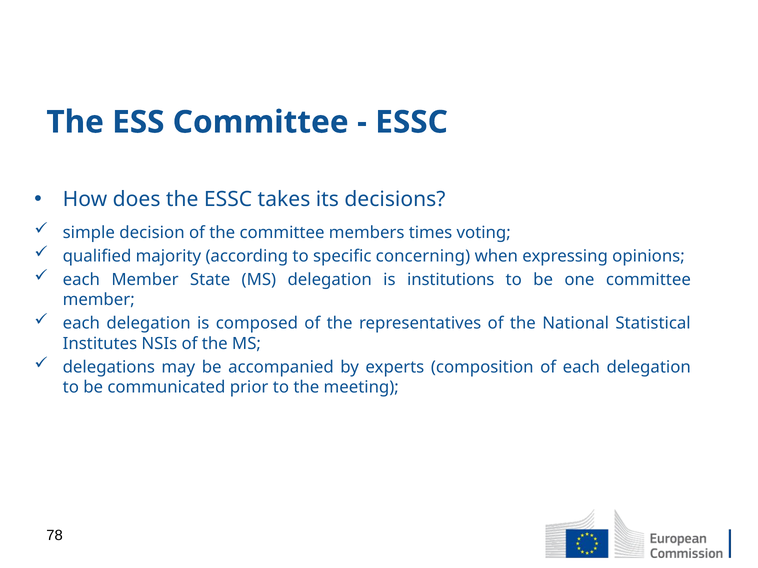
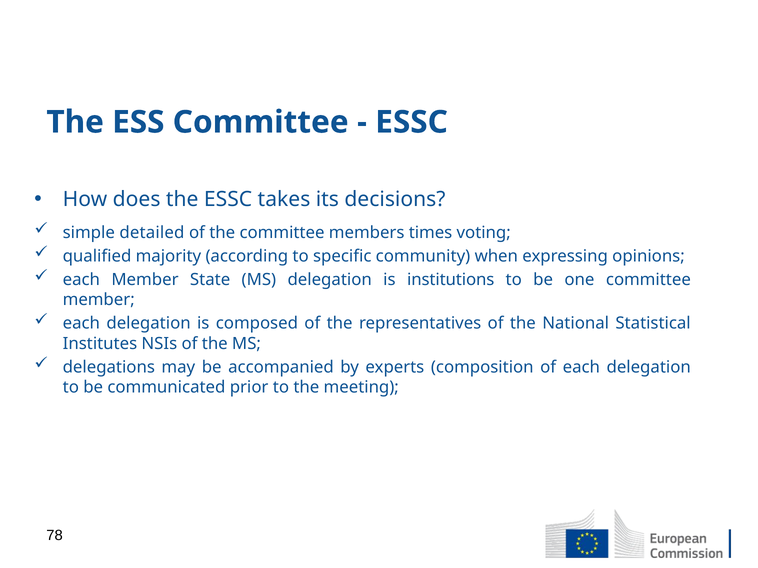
decision: decision -> detailed
concerning: concerning -> community
